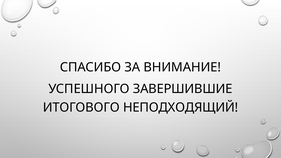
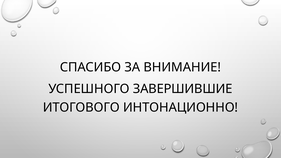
НЕПОДХОДЯЩИЙ: НЕПОДХОДЯЩИЙ -> ИНТОНАЦИОННО
